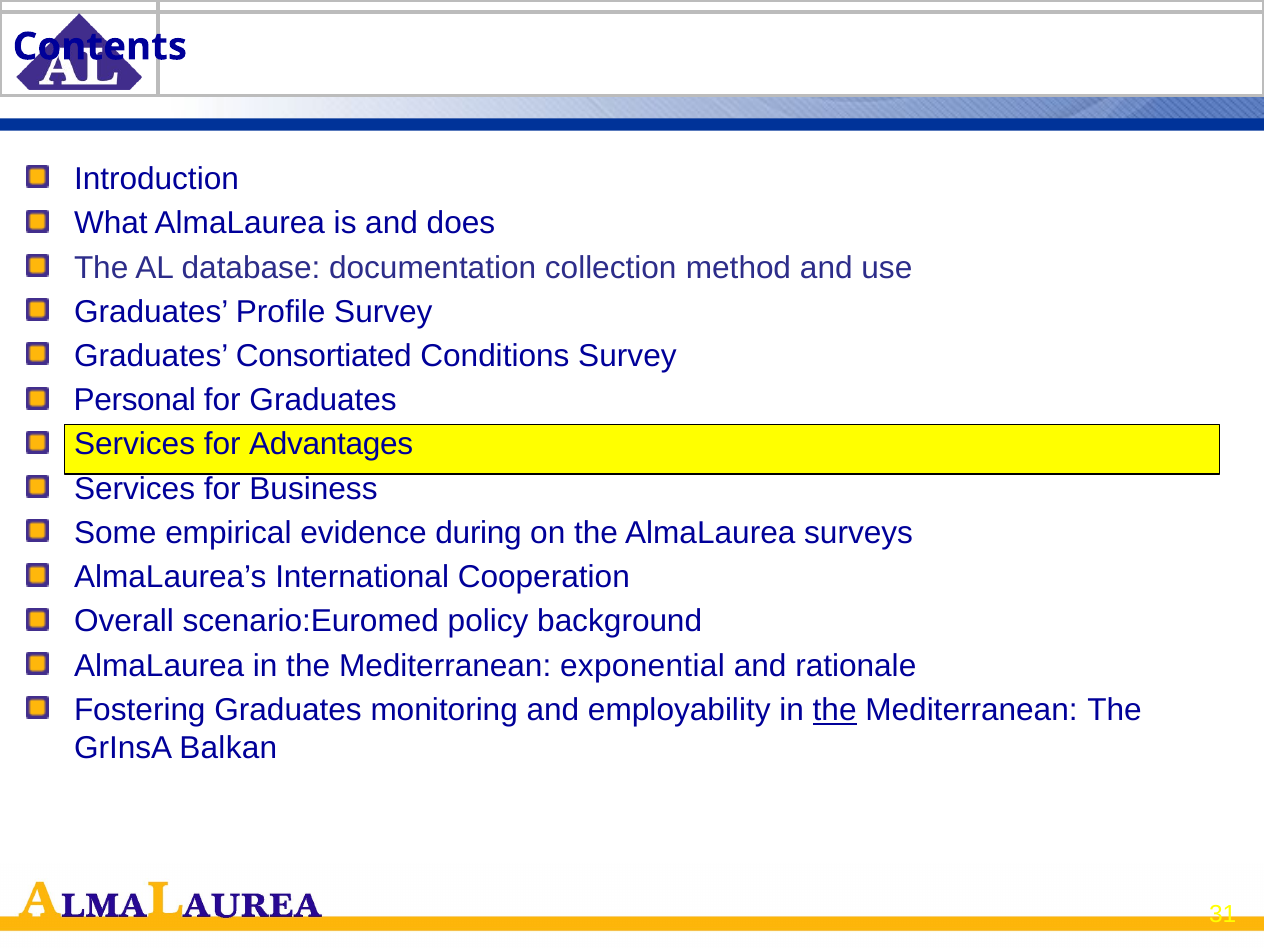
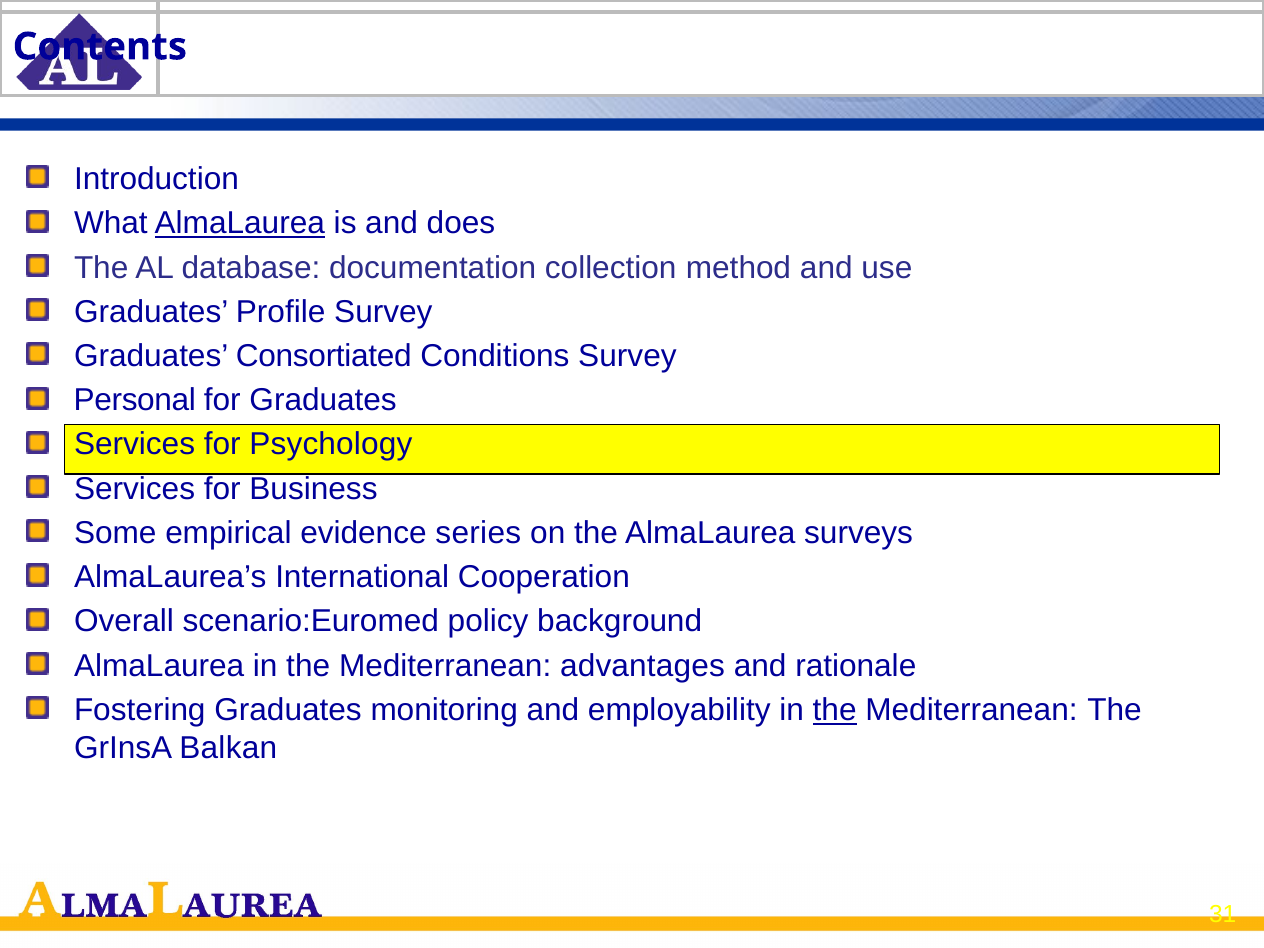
AlmaLaurea at (240, 223) underline: none -> present
Advantages: Advantages -> Psychology
during: during -> series
exponential: exponential -> advantages
